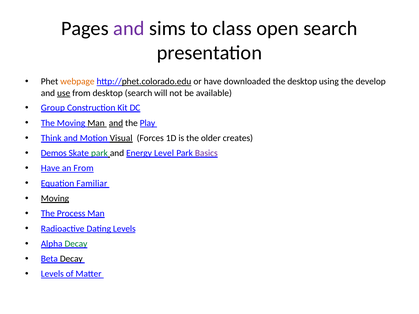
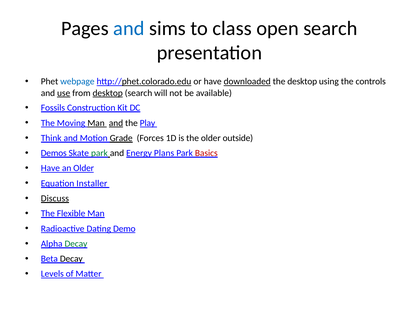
and at (129, 28) colour: purple -> blue
webpage colour: orange -> blue
downloaded underline: none -> present
develop: develop -> controls
desktop at (108, 93) underline: none -> present
Group: Group -> Fossils
Visual: Visual -> Grade
creates: creates -> outside
Level: Level -> Plans
Basics colour: purple -> red
an From: From -> Older
Familiar: Familiar -> Installer
Moving at (55, 199): Moving -> Discuss
Process: Process -> Flexible
Dating Levels: Levels -> Demo
